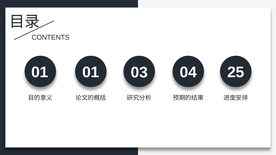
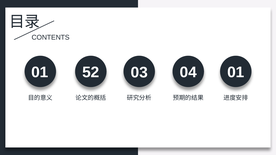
01 01: 01 -> 52
04 25: 25 -> 01
